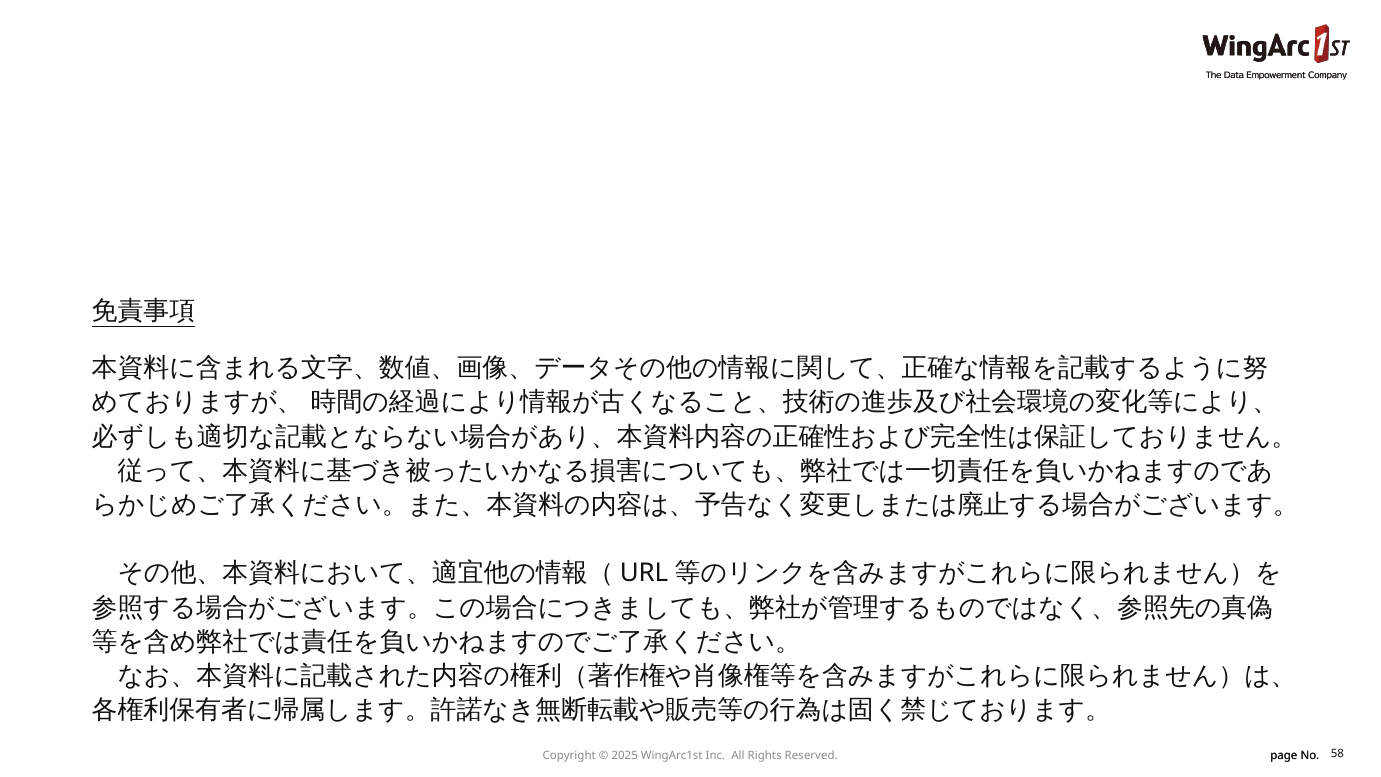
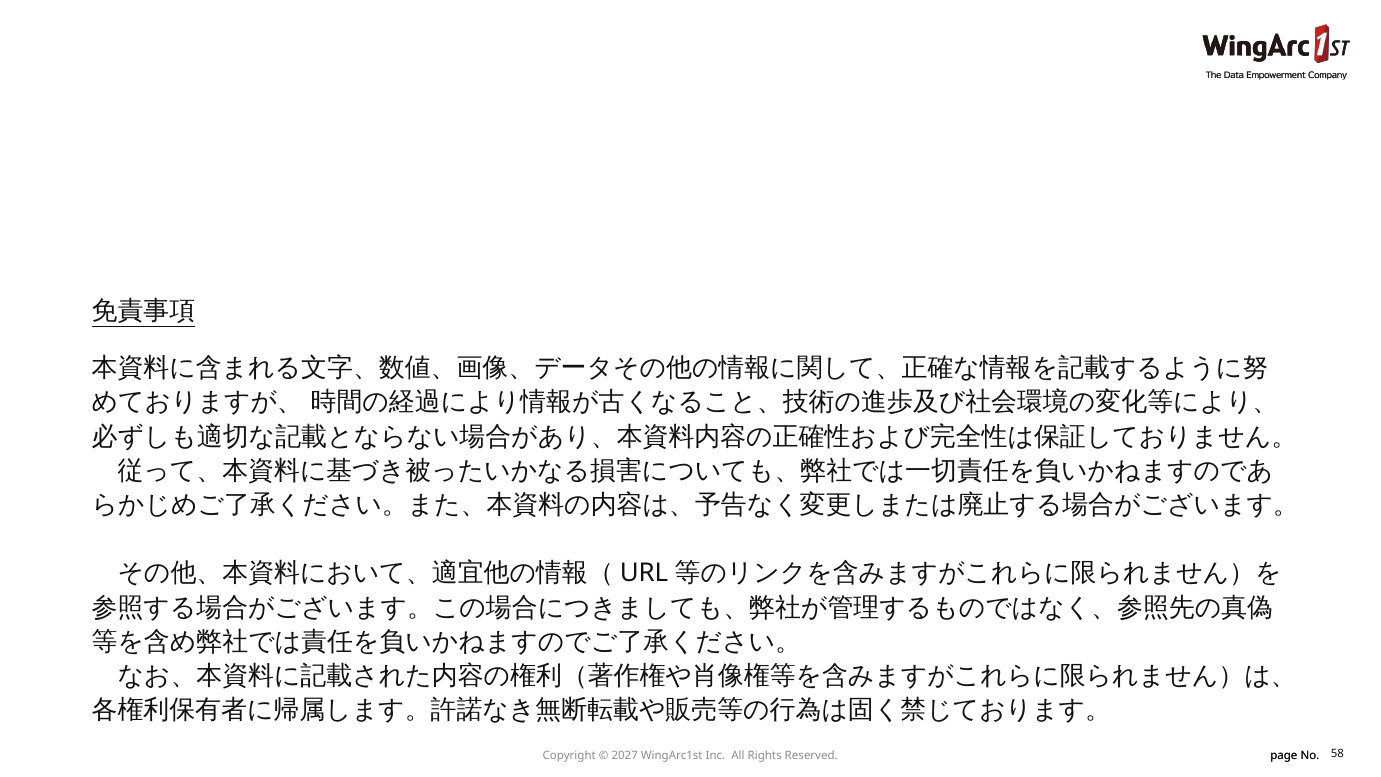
2025: 2025 -> 2027
